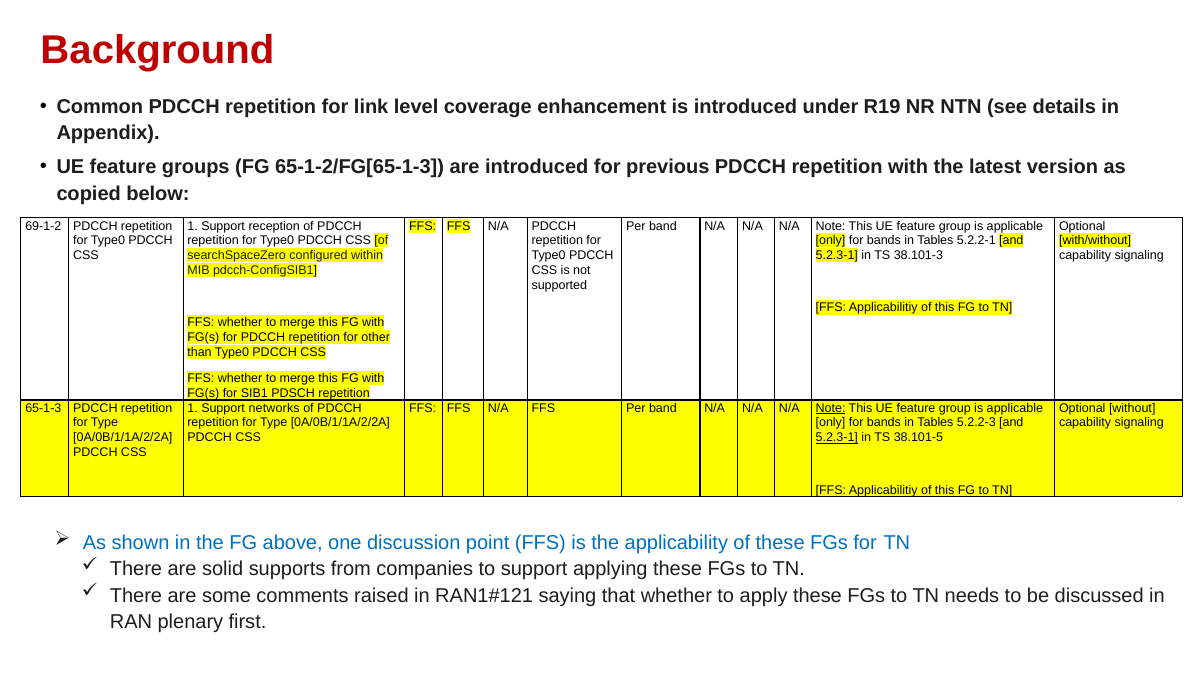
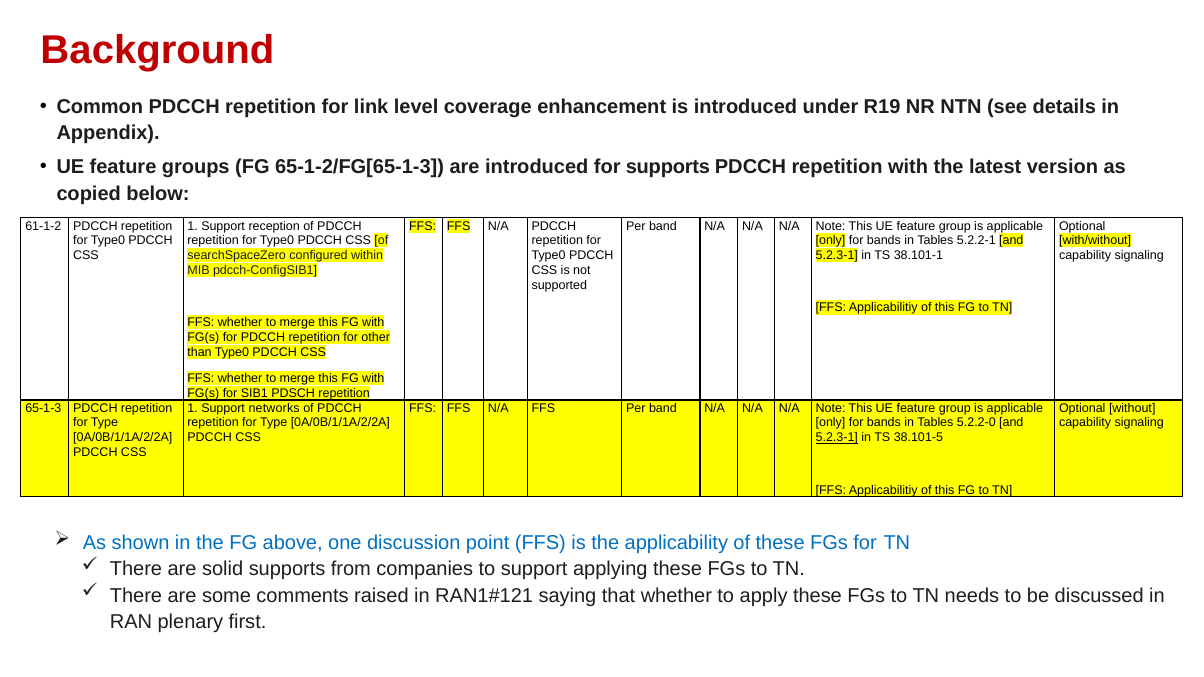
for previous: previous -> supports
69-1-2: 69-1-2 -> 61-1-2
38.101-3: 38.101-3 -> 38.101-1
Note at (831, 408) underline: present -> none
5.2.2-3: 5.2.2-3 -> 5.2.2-0
